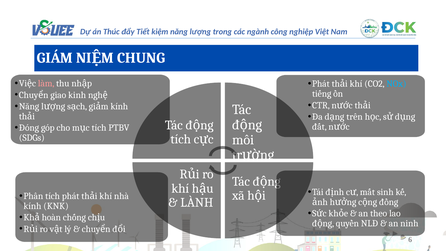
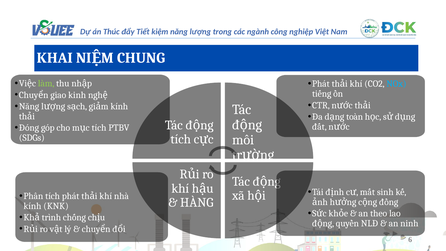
GIÁM: GIÁM -> KHAI
làm colour: pink -> light green
trên: trên -> toàn
LÀNH: LÀNH -> HÀNG
hoàn: hoàn -> trình
